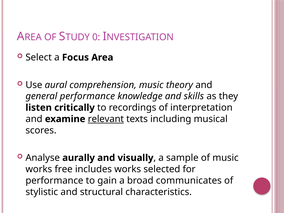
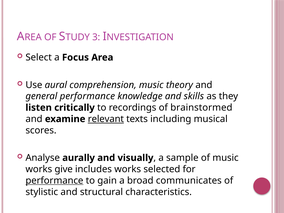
0: 0 -> 3
interpretation: interpretation -> brainstormed
free: free -> give
performance at (54, 181) underline: none -> present
